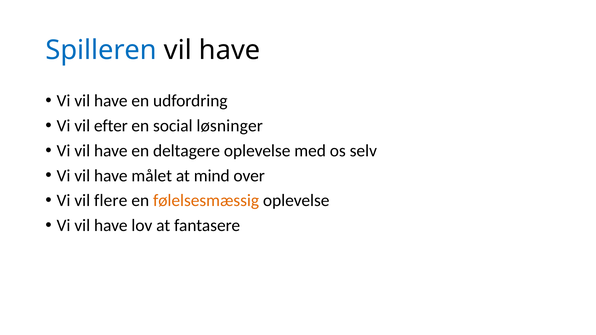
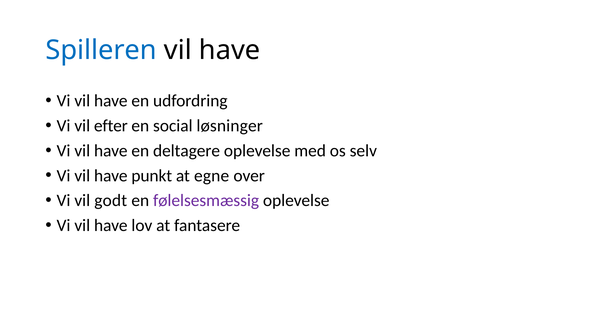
målet: målet -> punkt
mind: mind -> egne
flere: flere -> godt
følelsesmæssig colour: orange -> purple
